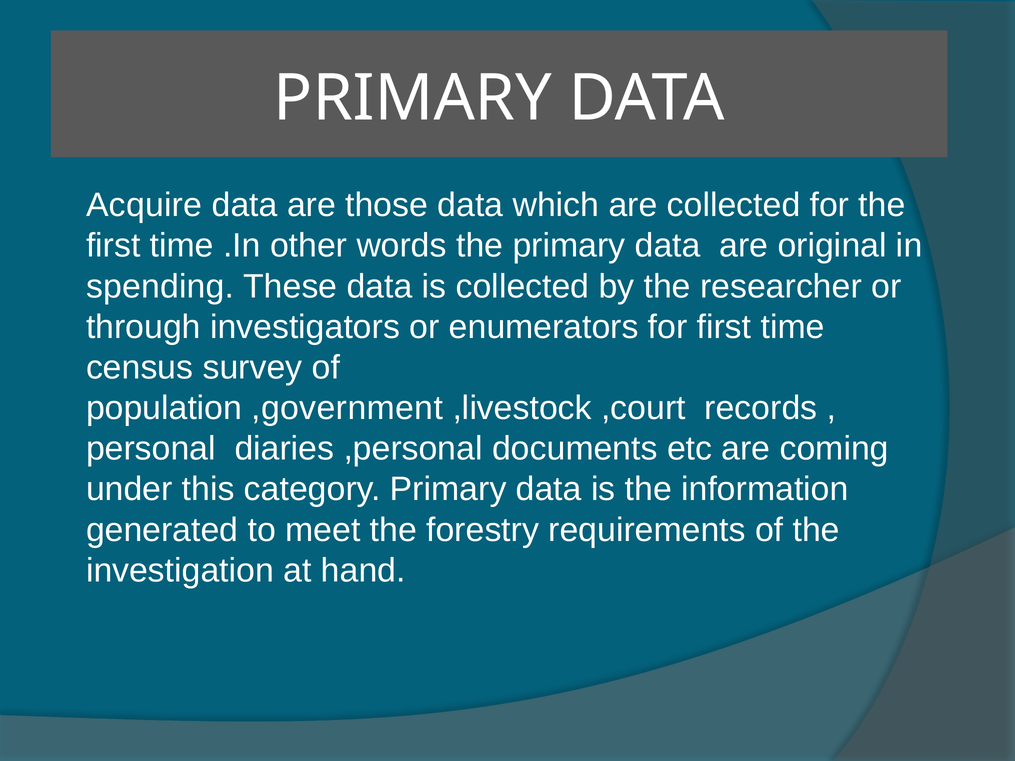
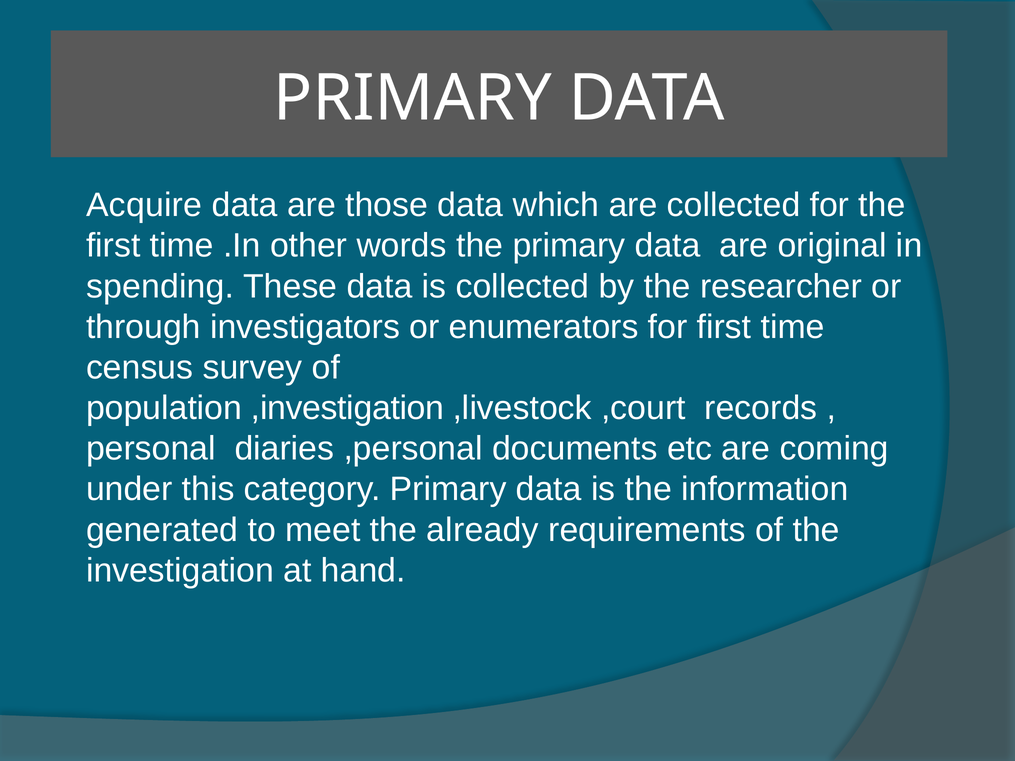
,government: ,government -> ,investigation
forestry: forestry -> already
